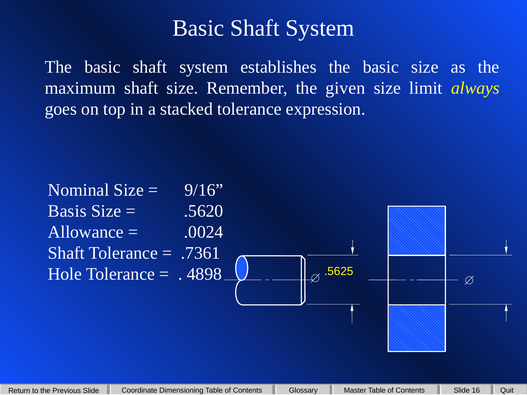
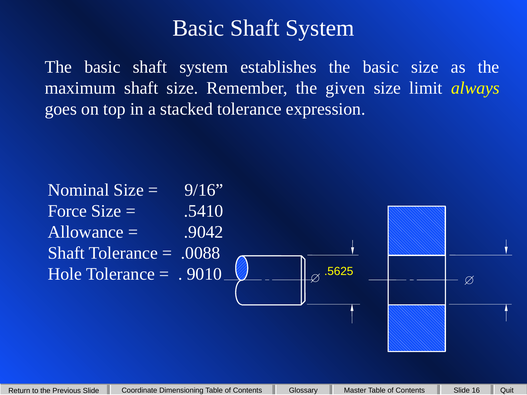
Basis: Basis -> Force
.5620: .5620 -> .5410
.0024: .0024 -> .9042
.7361: .7361 -> .0088
4898: 4898 -> 9010
